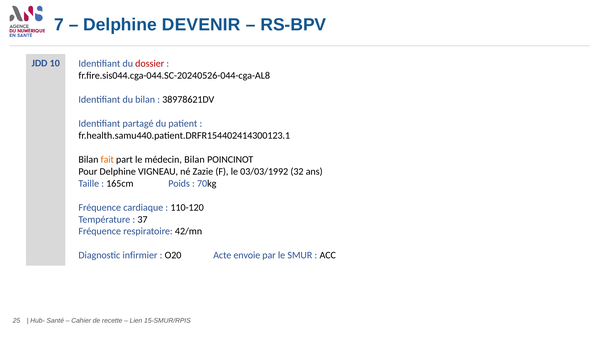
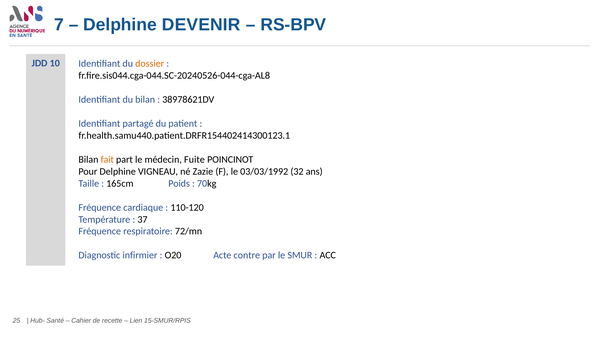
dossier colour: red -> orange
médecin Bilan: Bilan -> Fuite
42/mn: 42/mn -> 72/mn
envoie: envoie -> contre
